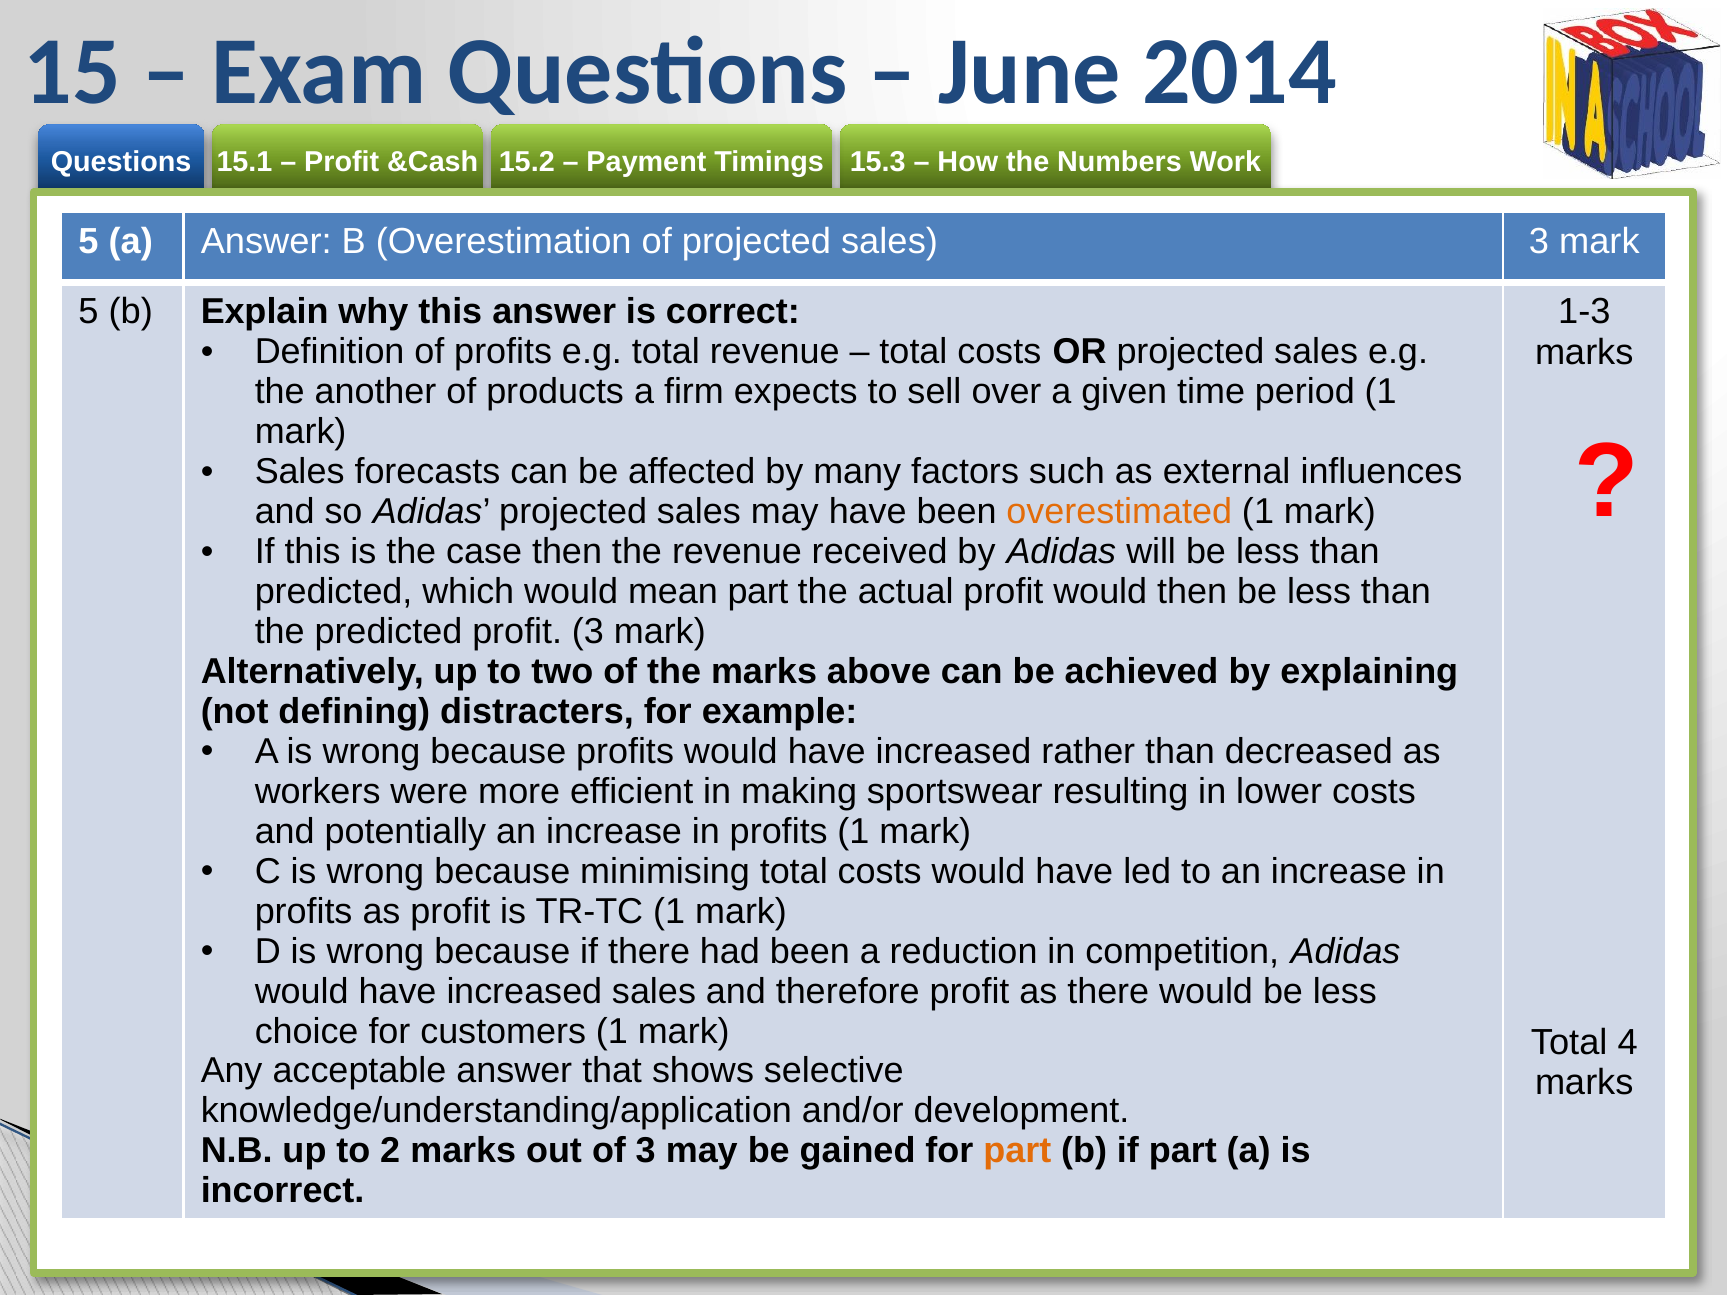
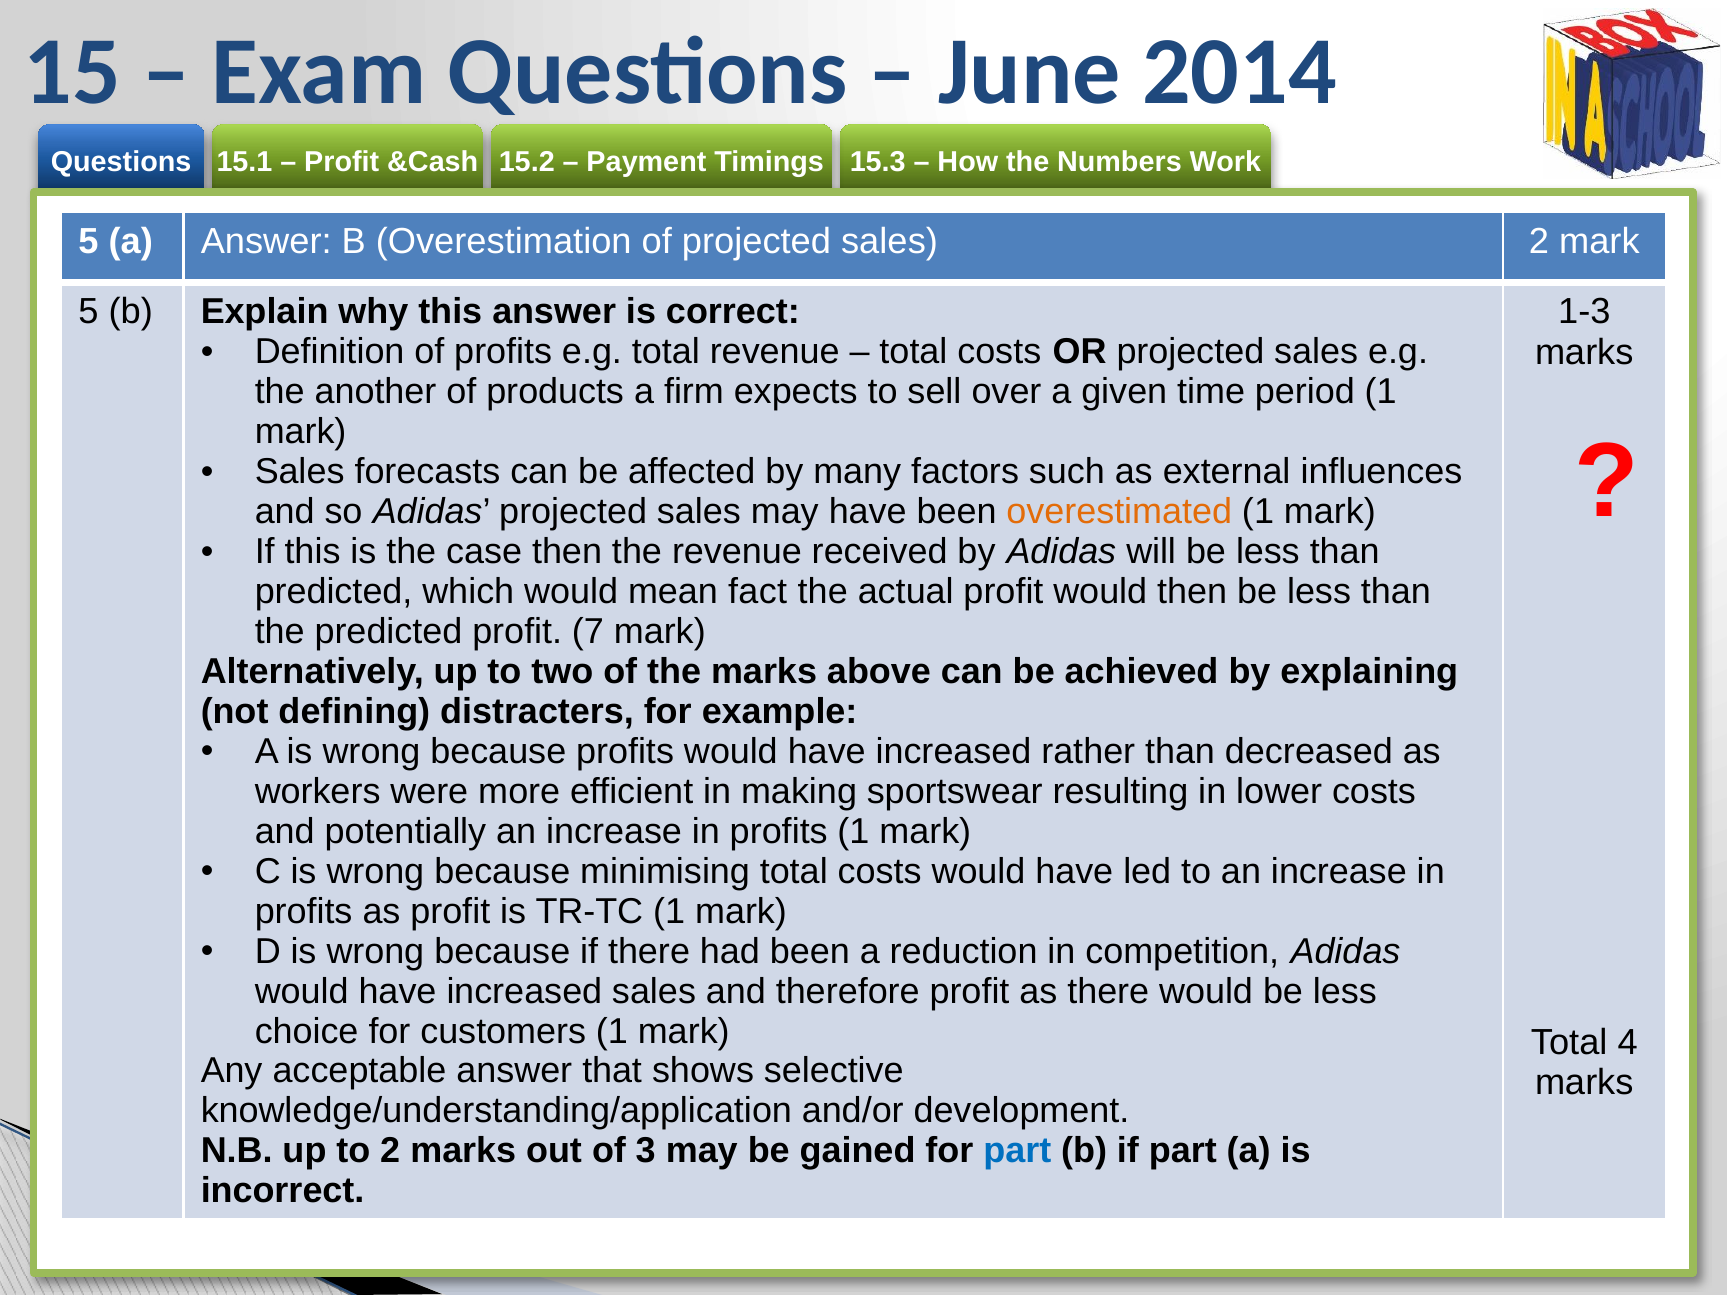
sales 3: 3 -> 2
mean part: part -> fact
profit 3: 3 -> 7
part at (1017, 1151) colour: orange -> blue
